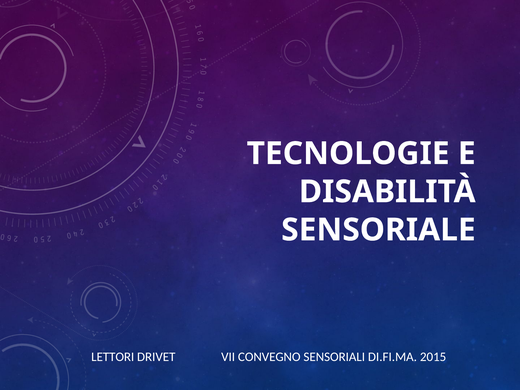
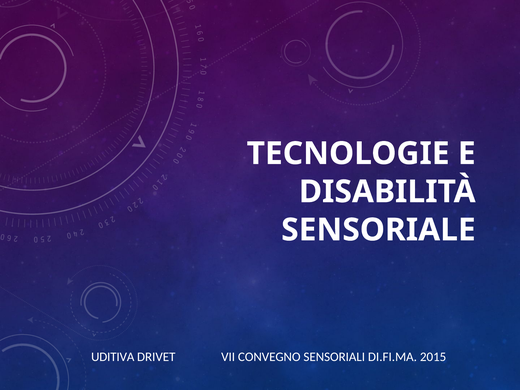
LETTORI: LETTORI -> UDITIVA
